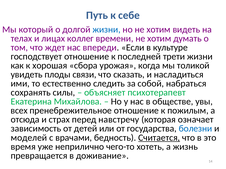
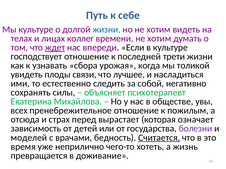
Мы который: который -> культуре
ждет underline: none -> present
хорошая: хорошая -> узнавать
сказать: сказать -> лучшее
набраться: набраться -> негативно
навстречу: навстречу -> вырастает
болезни colour: blue -> purple
